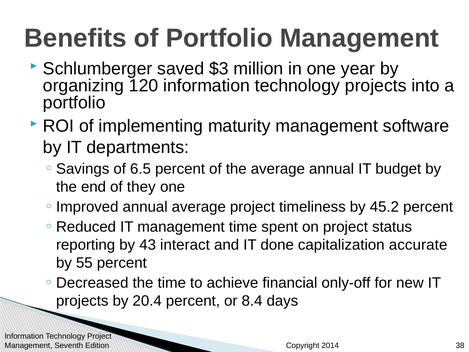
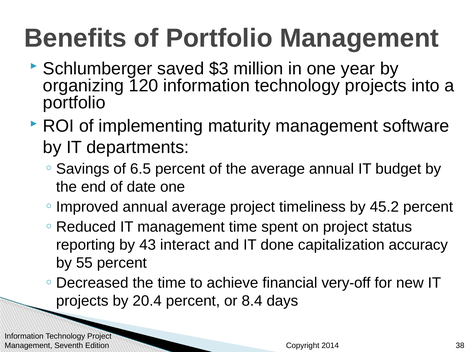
they: they -> date
accurate: accurate -> accuracy
only-off: only-off -> very-off
